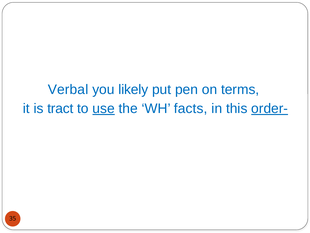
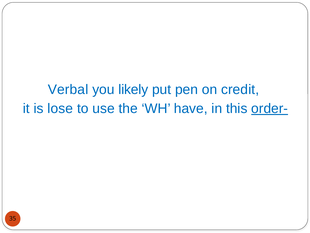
terms: terms -> credit
tract: tract -> lose
use underline: present -> none
facts: facts -> have
